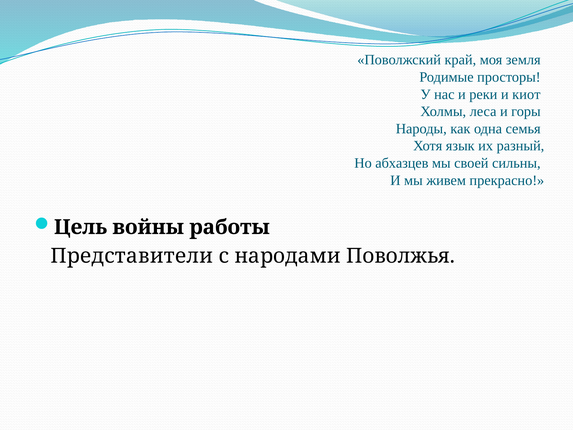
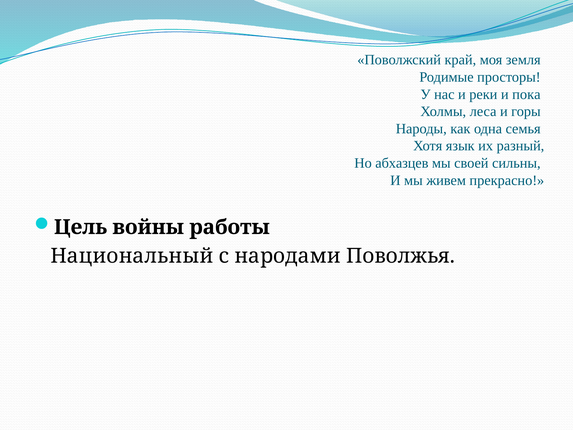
киот: киот -> пока
Представители: Представители -> Национальный
